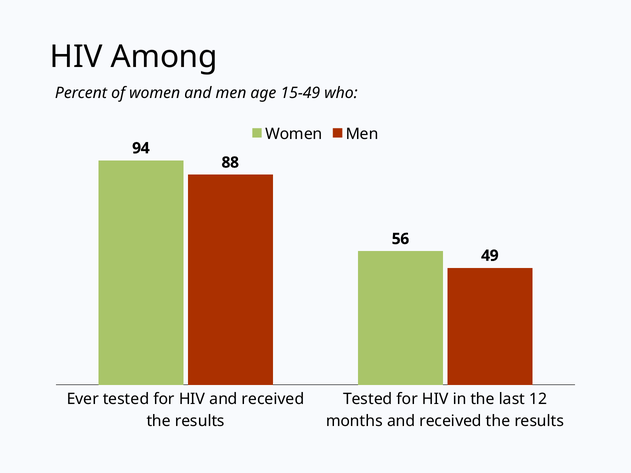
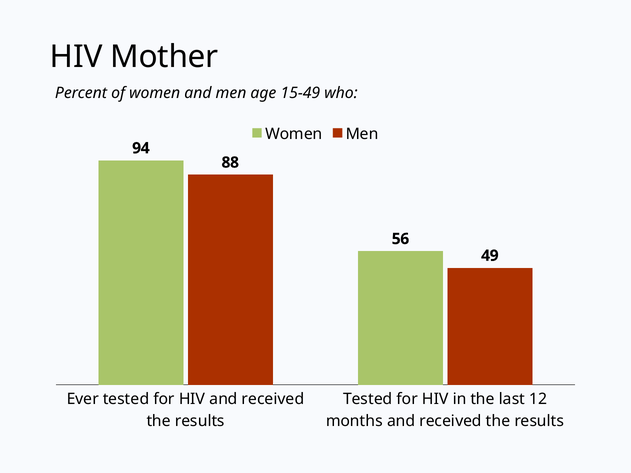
Among: Among -> Mother
